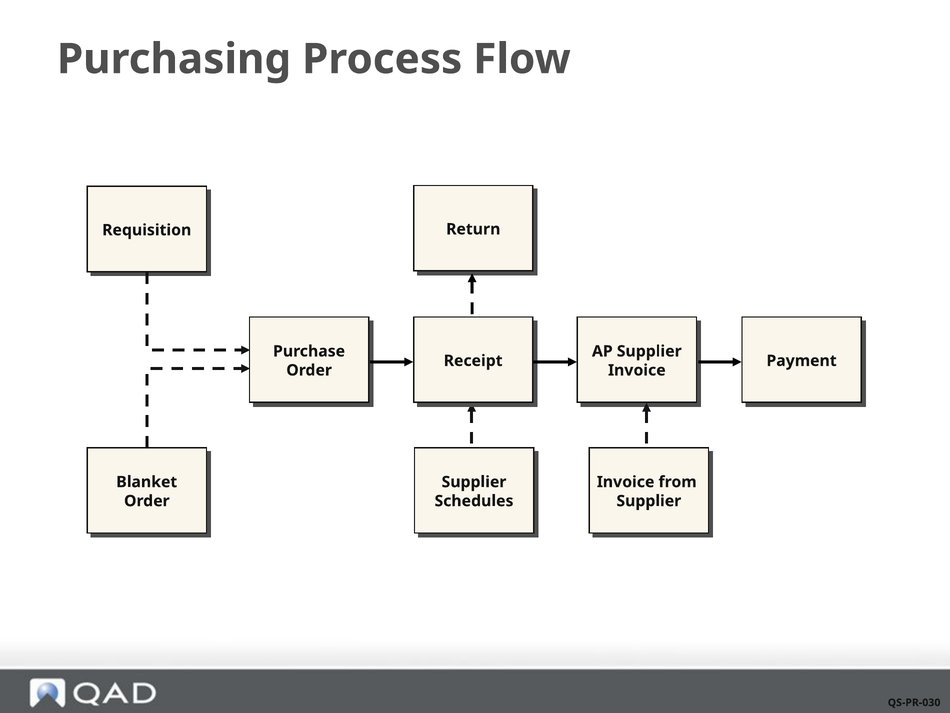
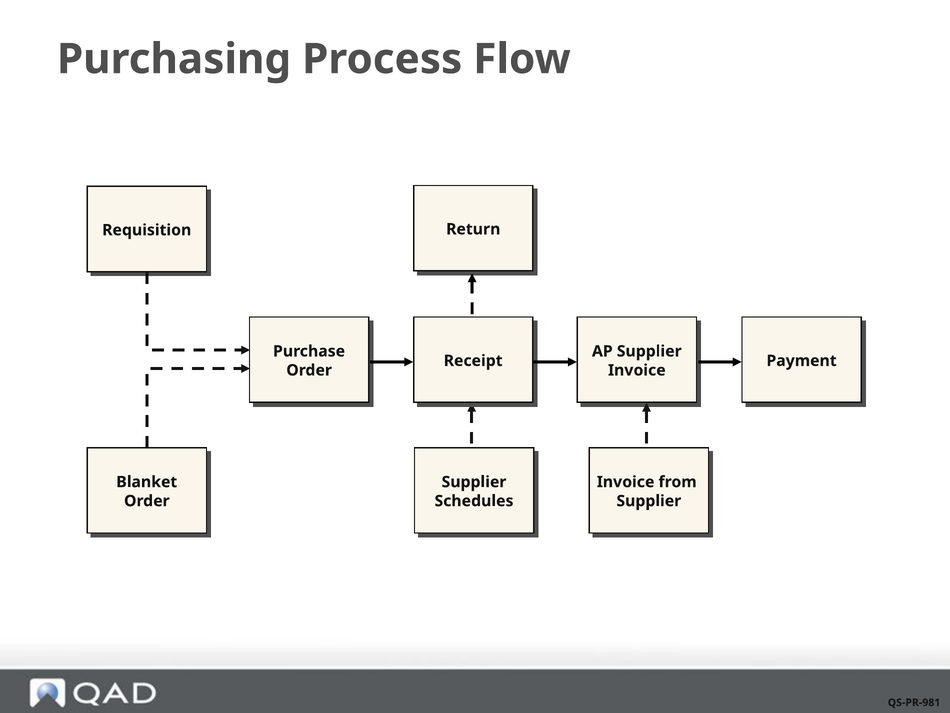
QS-PR-030: QS-PR-030 -> QS-PR-981
